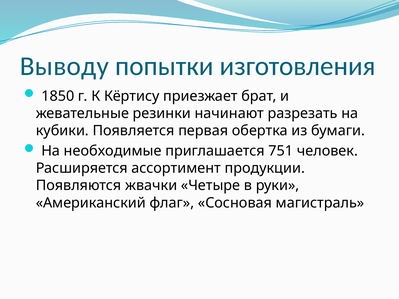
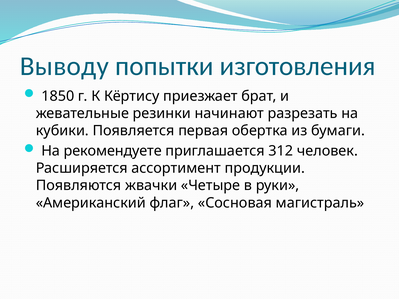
необходимые: необходимые -> рекомендуете
751: 751 -> 312
